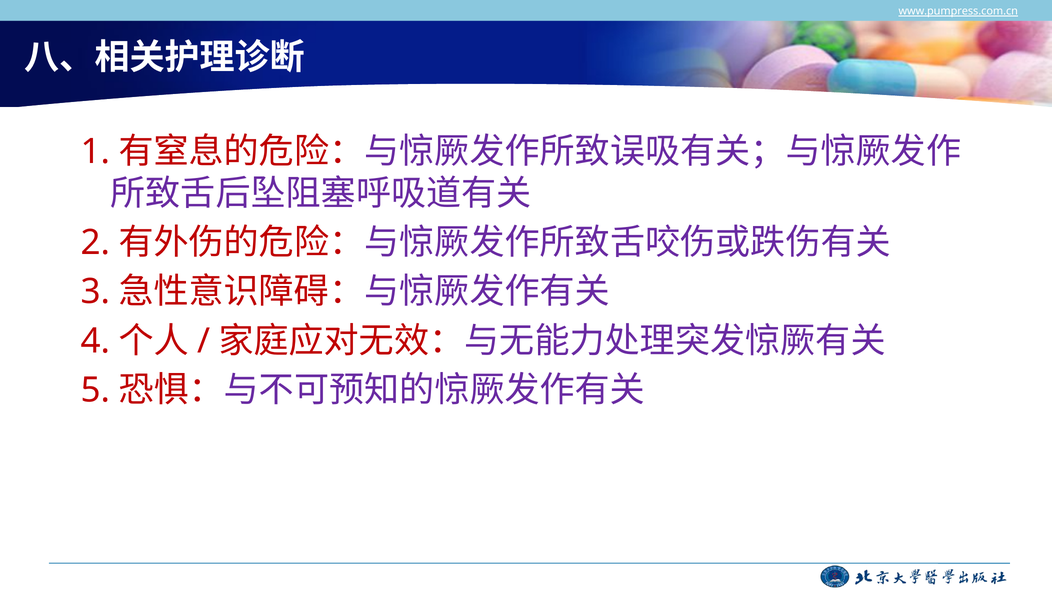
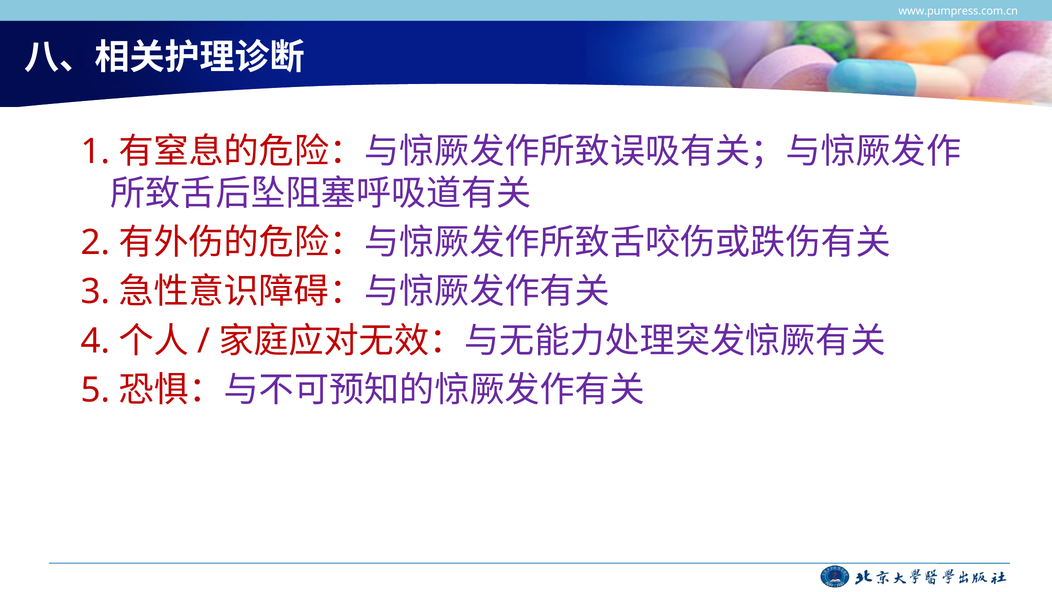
www.pumpress.com.cn underline: present -> none
